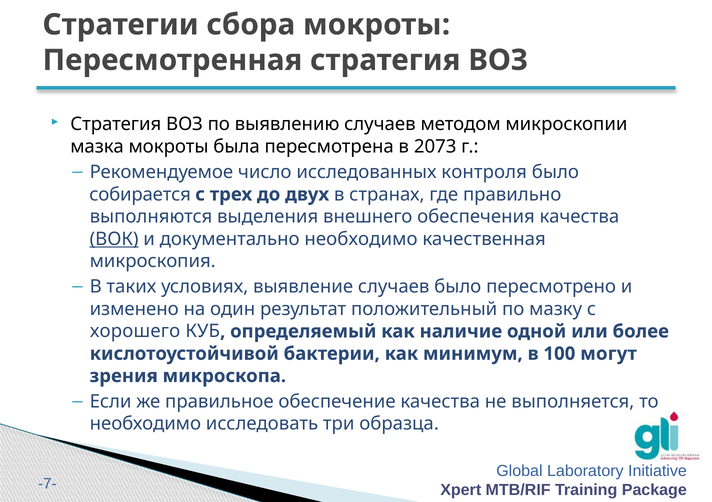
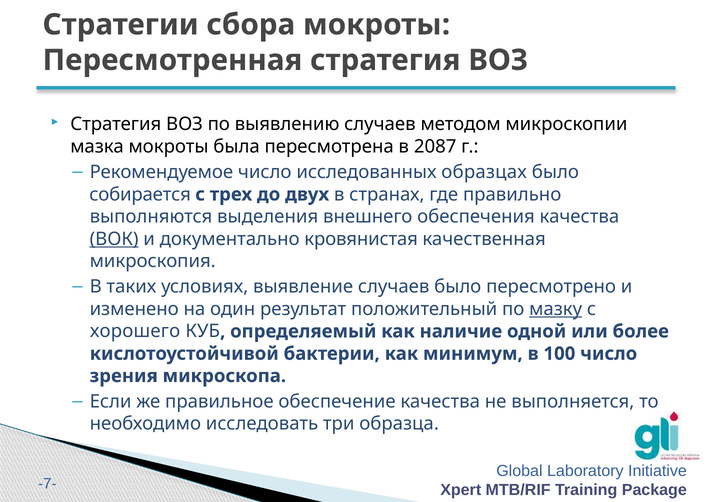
2073: 2073 -> 2087
контроля: контроля -> образцах
документально необходимо: необходимо -> кровянистая
мазку underline: none -> present
100 могут: могут -> число
